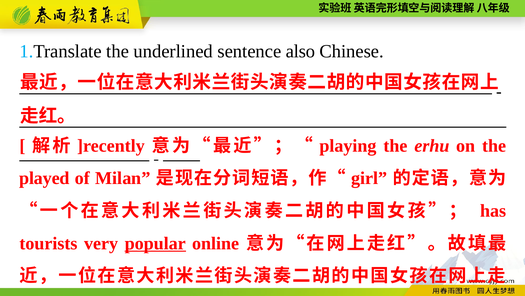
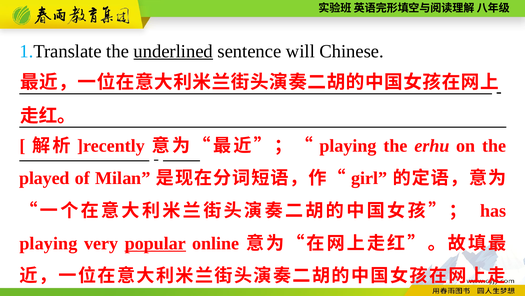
underlined underline: none -> present
also: also -> will
tourists at (48, 243): tourists -> playing
